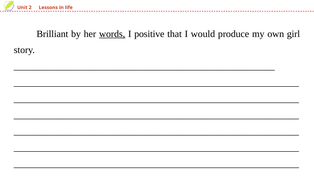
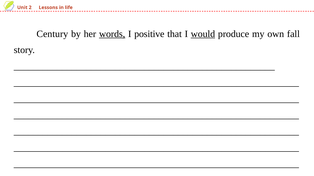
Brilliant: Brilliant -> Century
would underline: none -> present
girl: girl -> fall
